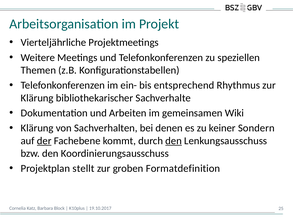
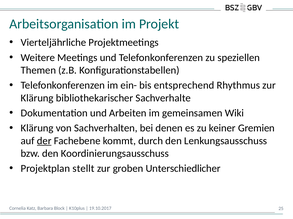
Sondern: Sondern -> Gremien
den at (174, 141) underline: present -> none
Formatdefinition: Formatdefinition -> Unterschiedlicher
